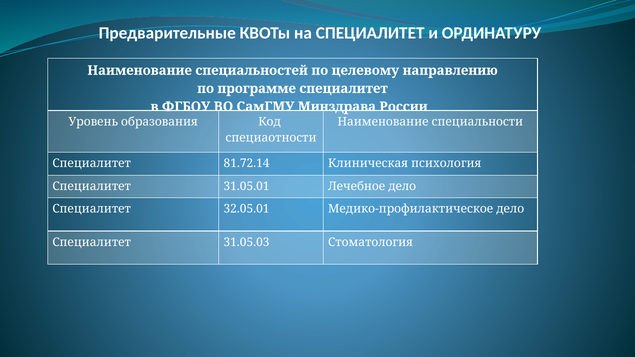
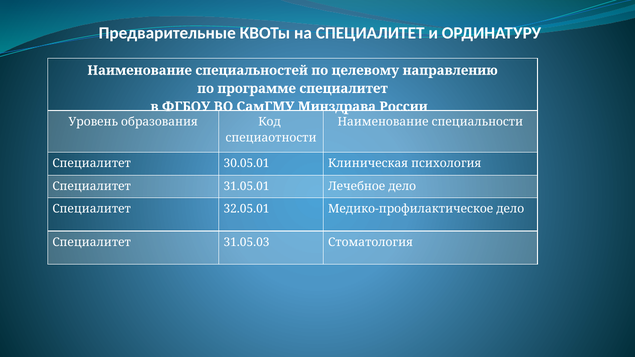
81.72.14: 81.72.14 -> 30.05.01
